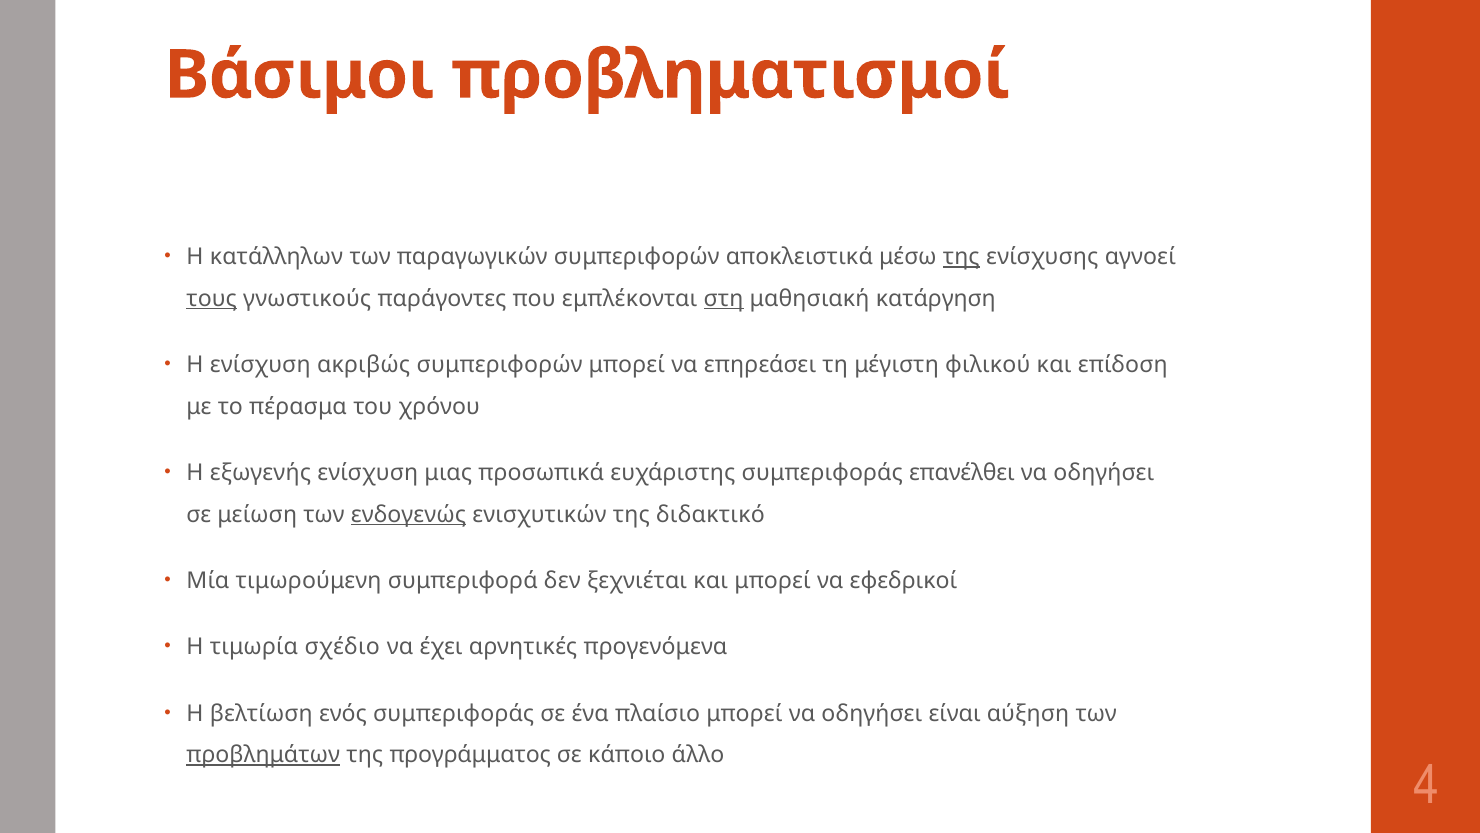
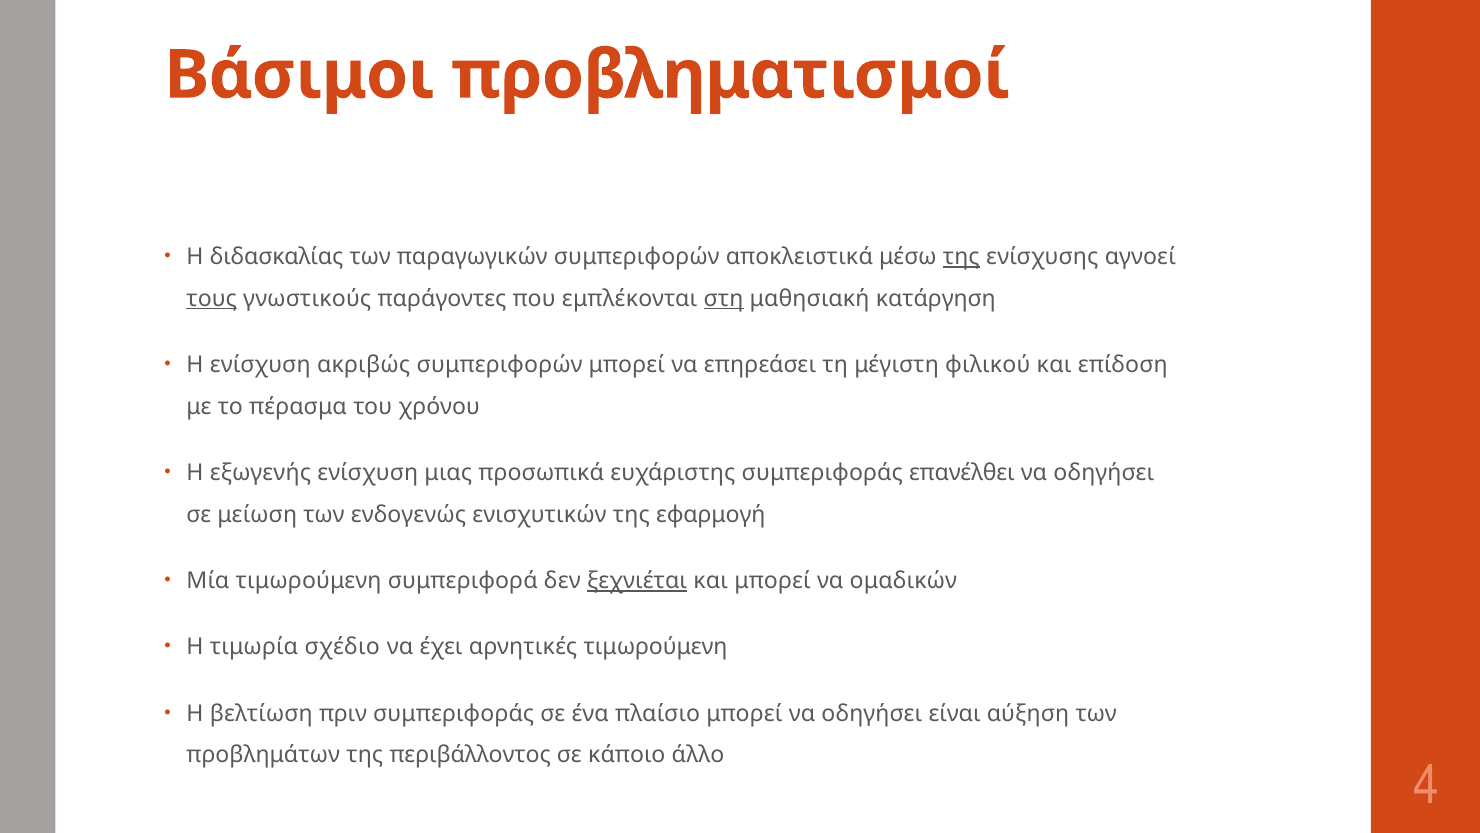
κατάλληλων: κατάλληλων -> διδασκαλίας
ενδογενώς underline: present -> none
διδακτικό: διδακτικό -> εφαρμογή
ξεχνιέται underline: none -> present
εφεδρικοί: εφεδρικοί -> ομαδικών
αρνητικές προγενόμενα: προγενόμενα -> τιμωρούμενη
ενός: ενός -> πριν
προβλημάτων underline: present -> none
προγράμματος: προγράμματος -> περιβάλλοντος
